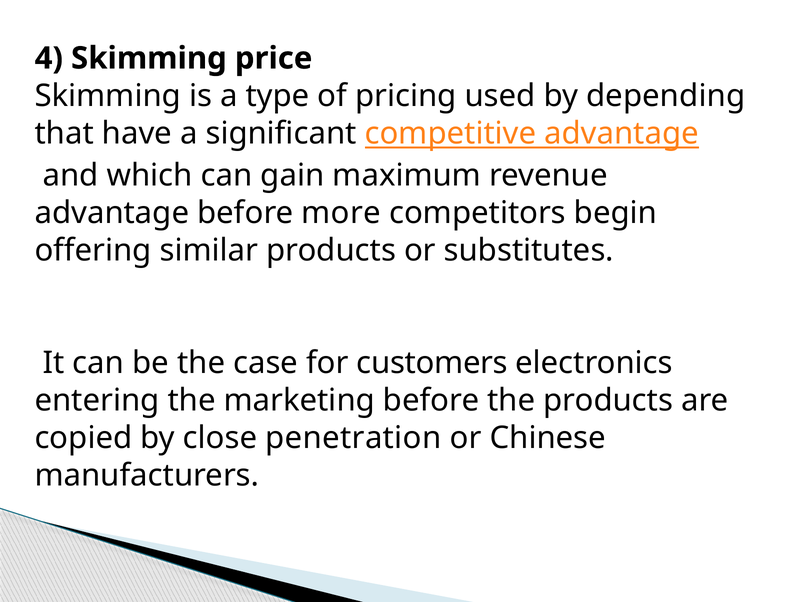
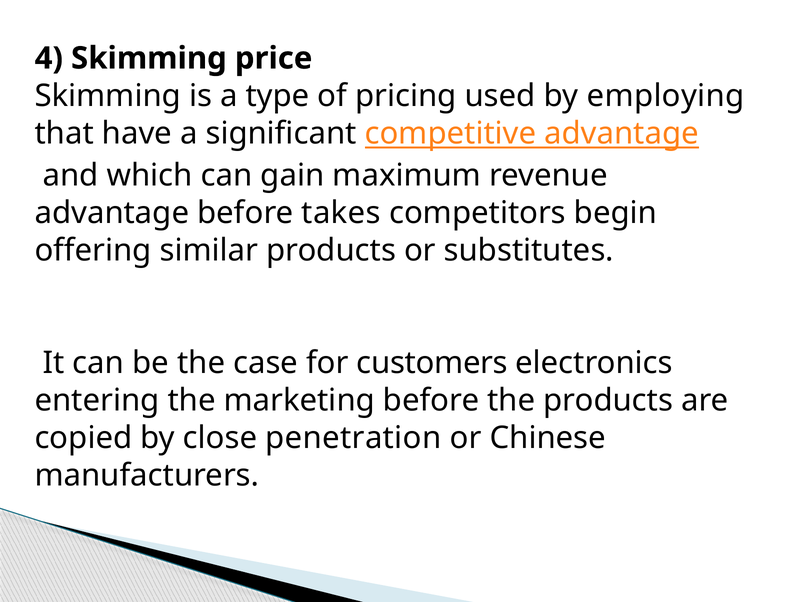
depending: depending -> employing
more: more -> takes
